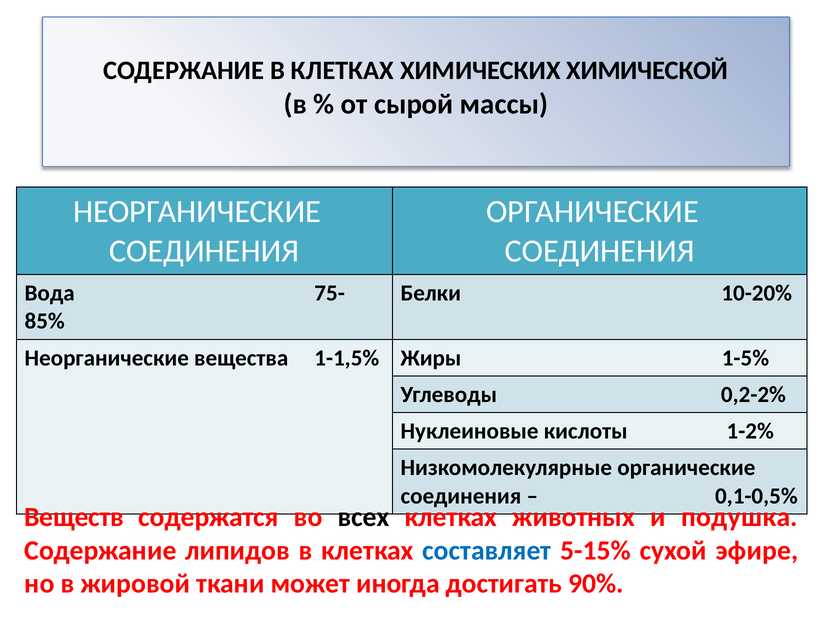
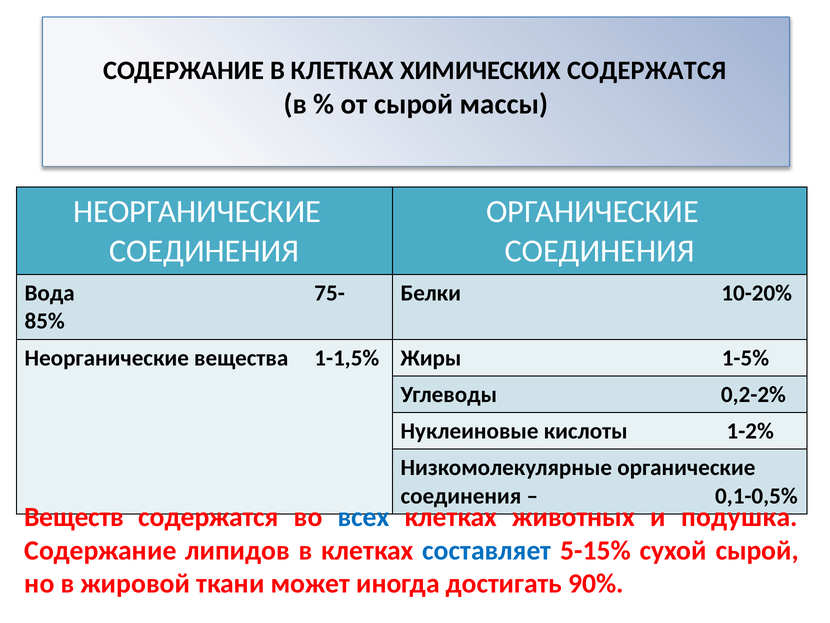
ХИМИЧЕСКИХ ХИМИЧЕСКОЙ: ХИМИЧЕСКОЙ -> СОДЕРЖАТСЯ
всех colour: black -> blue
сухой эфире: эфире -> сырой
